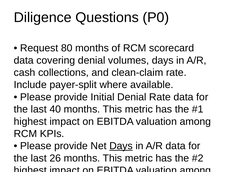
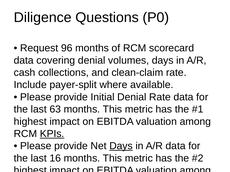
80: 80 -> 96
40: 40 -> 63
KPIs at (52, 134) underline: none -> present
26: 26 -> 16
